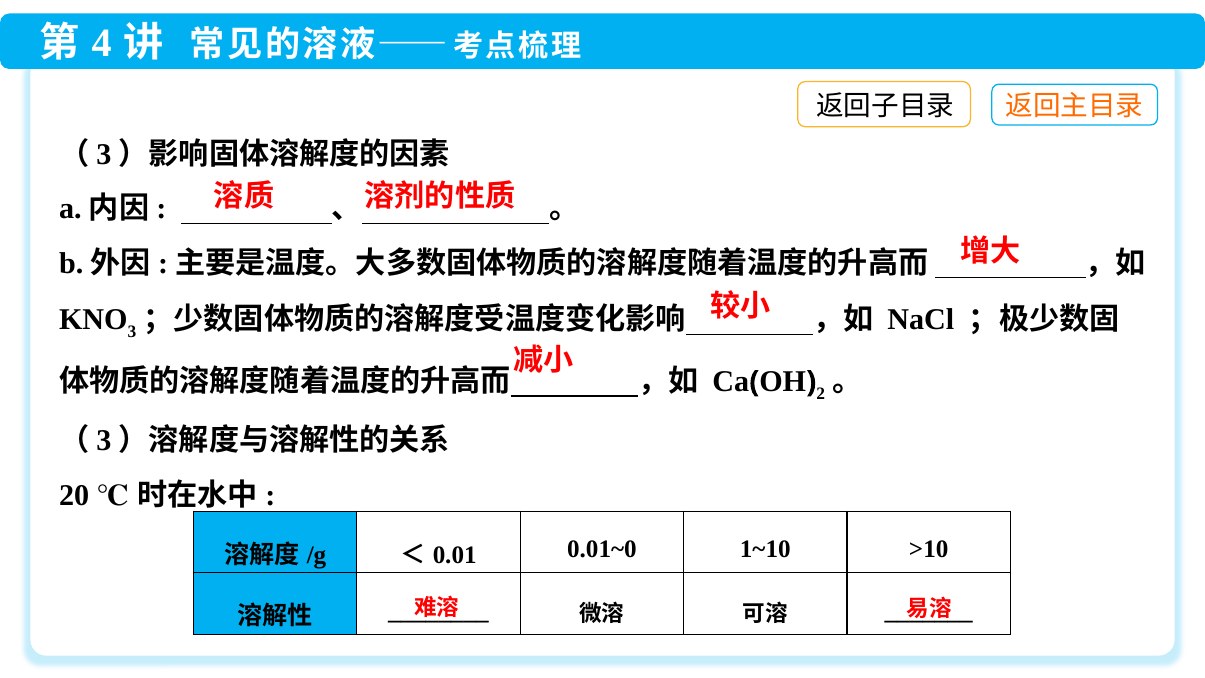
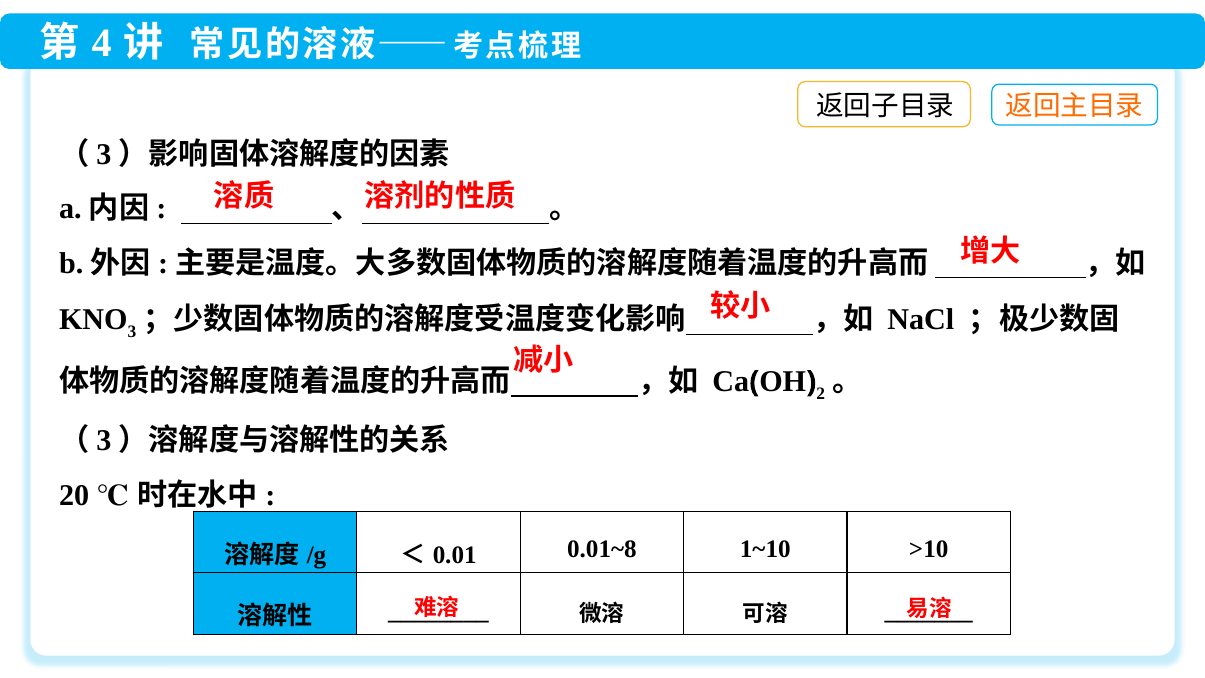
0.01~0: 0.01~0 -> 0.01~8
